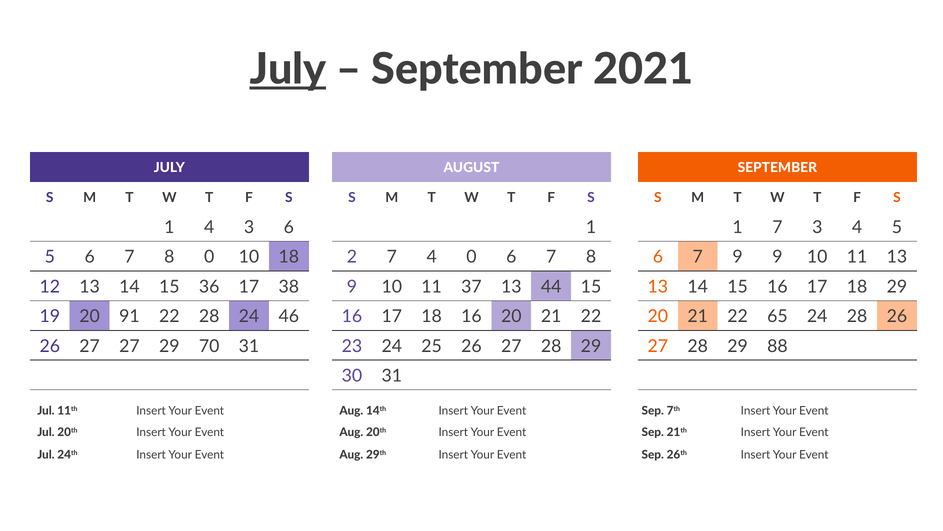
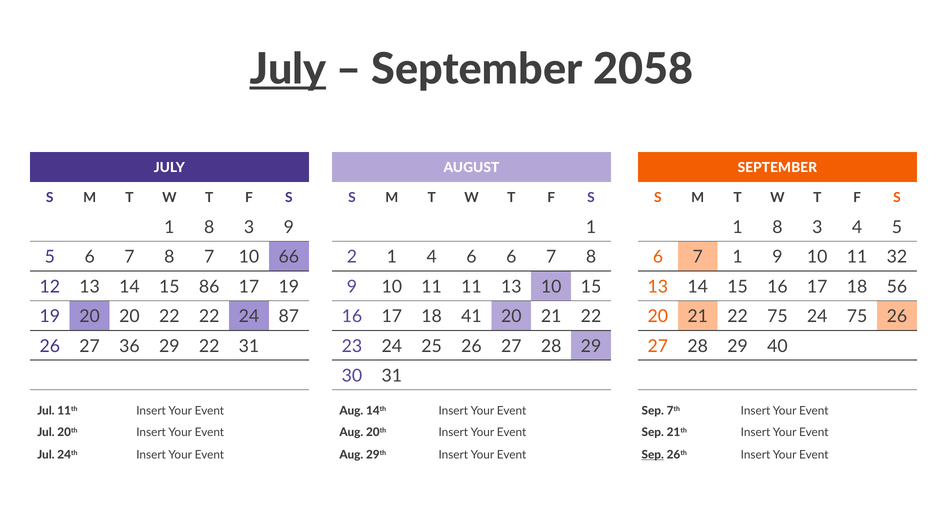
2021: 2021 -> 2058
4 at (209, 227): 4 -> 8
3 6: 6 -> 9
7 at (777, 227): 7 -> 8
8 0: 0 -> 7
10 18: 18 -> 66
2 7: 7 -> 1
4 0: 0 -> 6
7 9: 9 -> 1
11 13: 13 -> 32
36: 36 -> 86
17 38: 38 -> 19
11 37: 37 -> 11
13 44: 44 -> 10
18 29: 29 -> 56
20 91: 91 -> 20
22 28: 28 -> 22
46: 46 -> 87
18 16: 16 -> 41
22 65: 65 -> 75
24 28: 28 -> 75
27 27: 27 -> 36
29 70: 70 -> 22
88: 88 -> 40
Sep at (653, 454) underline: none -> present
